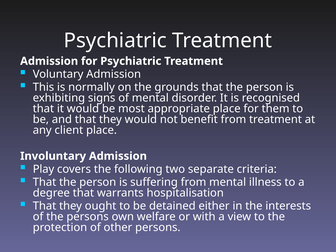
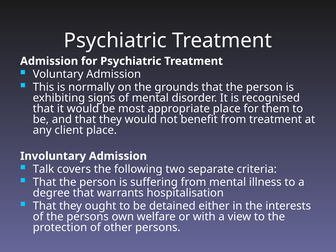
Play: Play -> Talk
